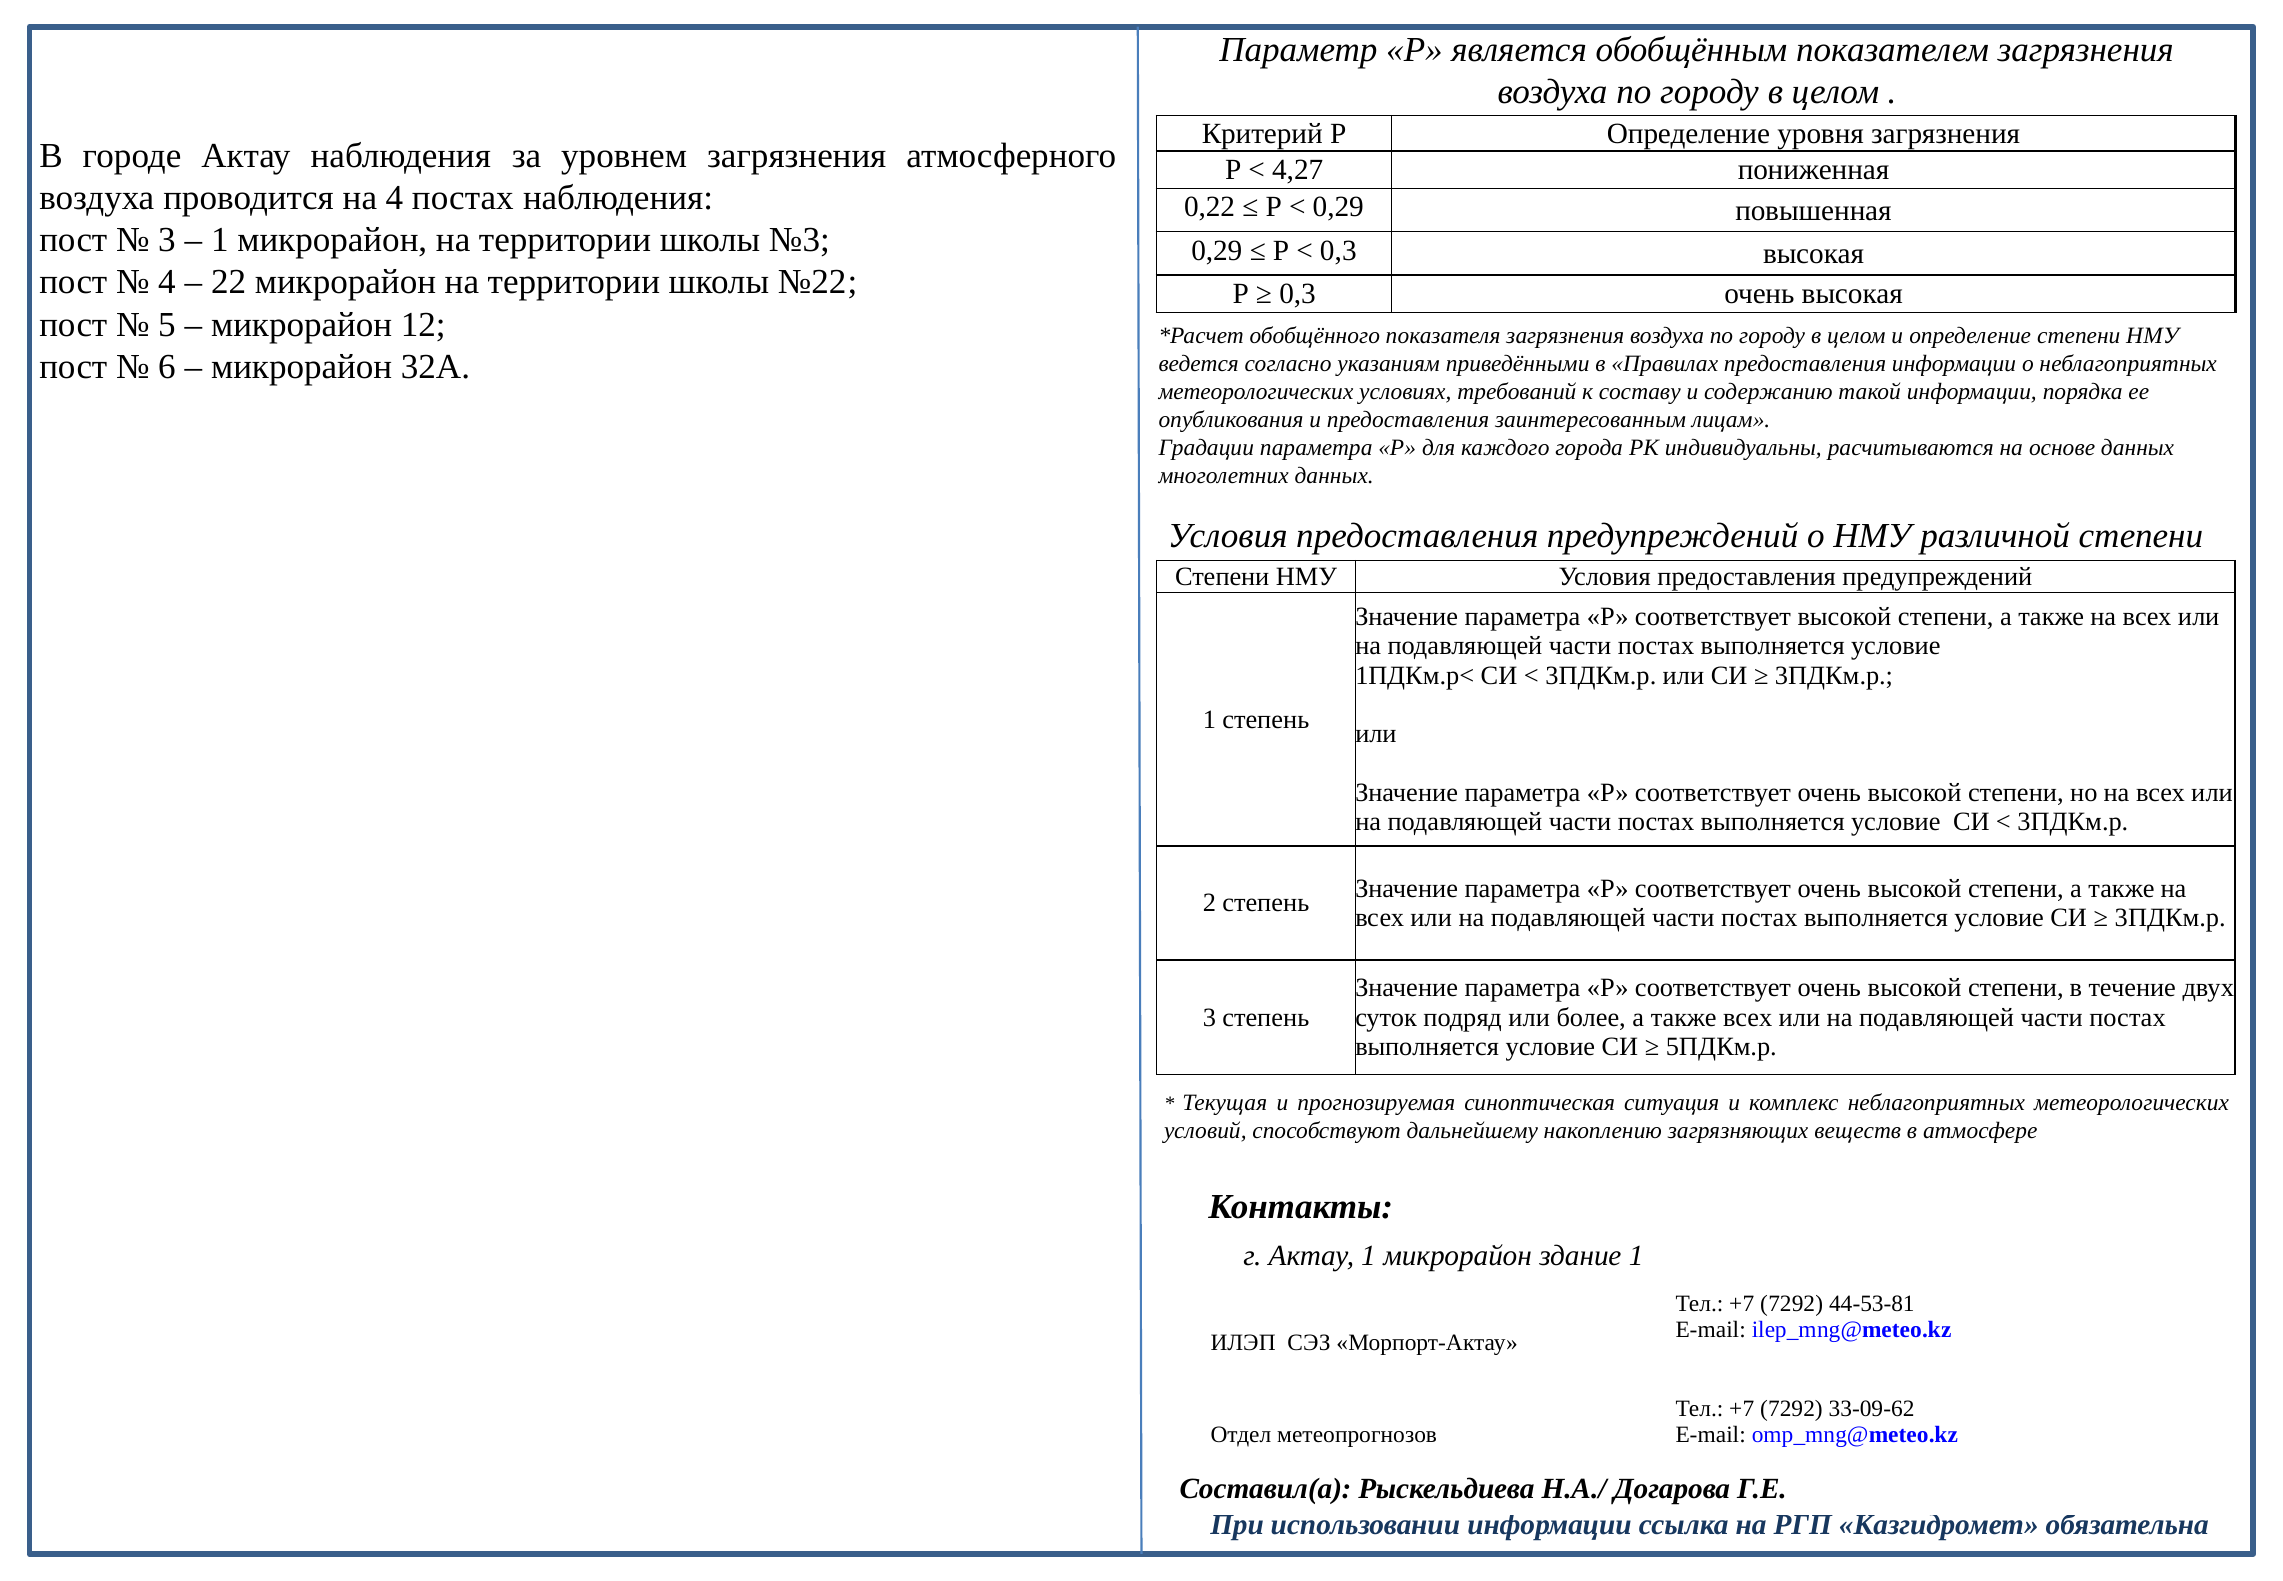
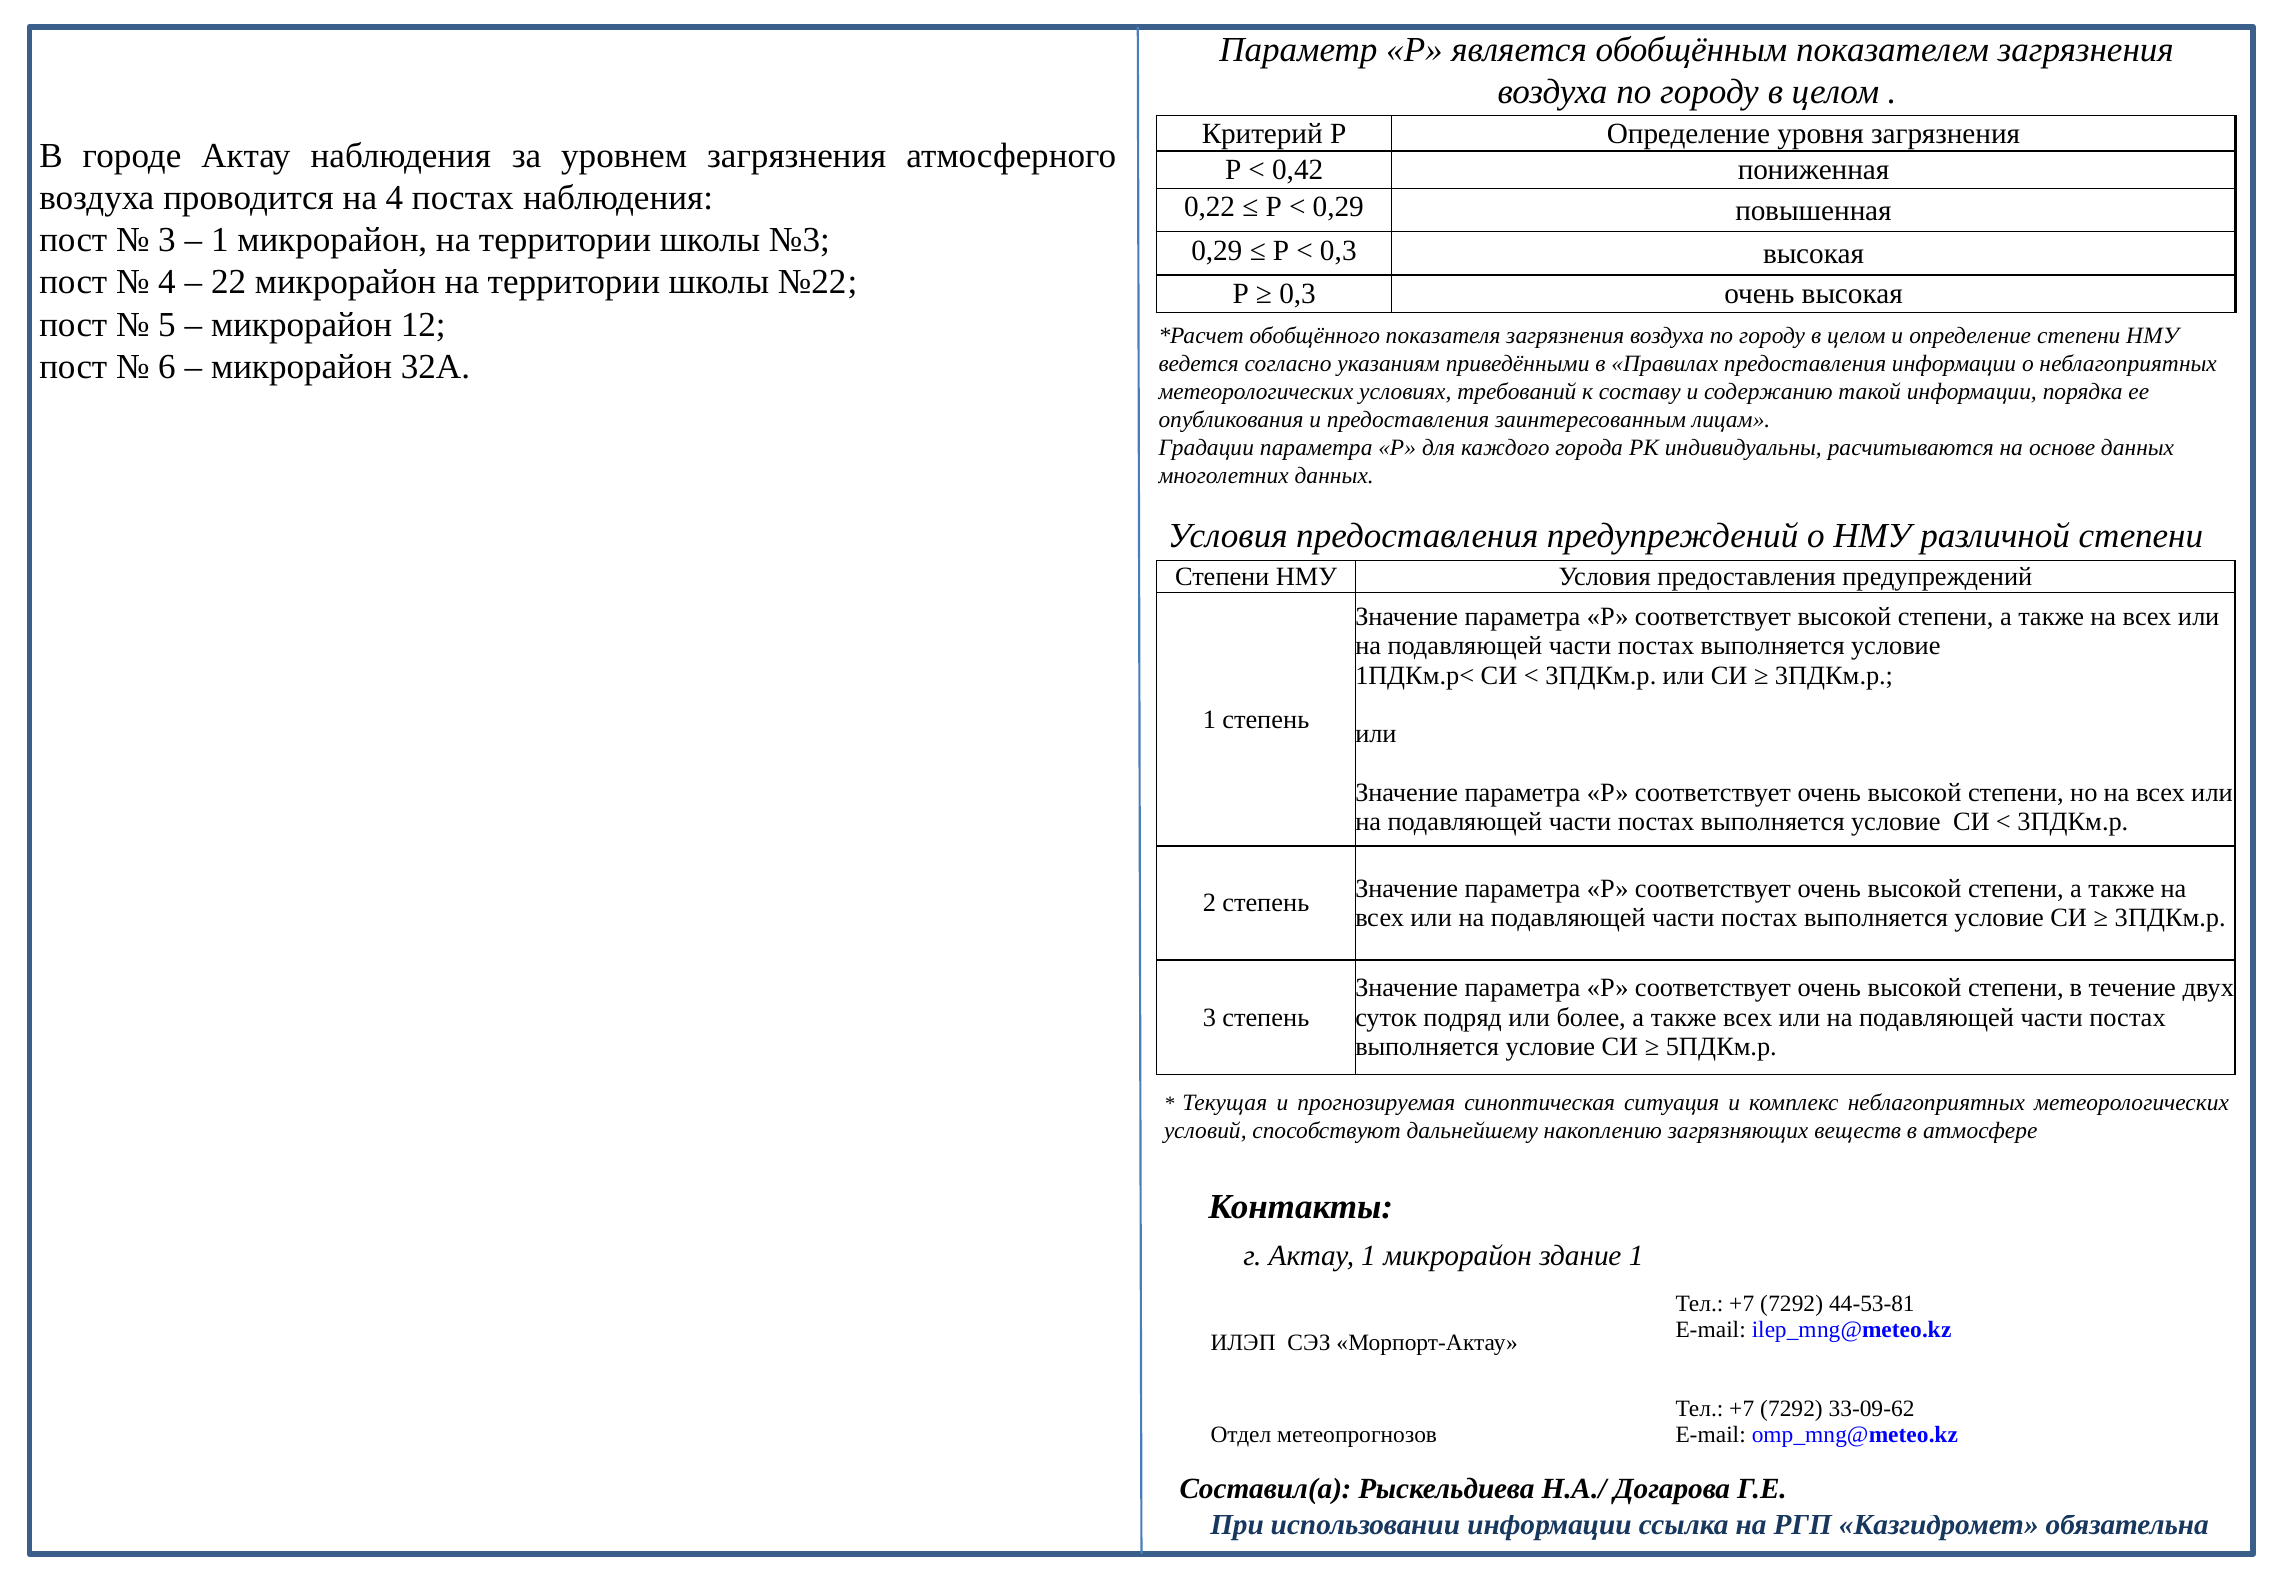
4,27: 4,27 -> 0,42
